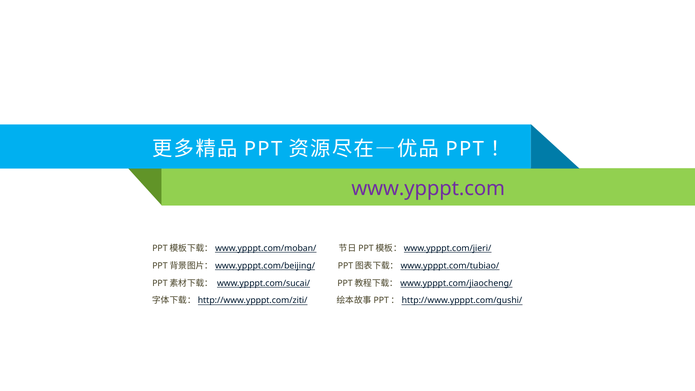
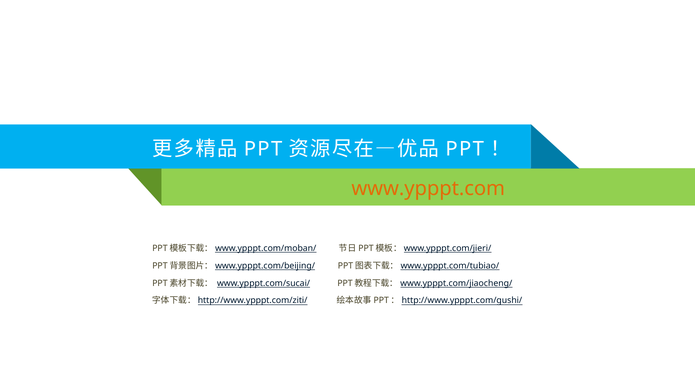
www.ypppt.com colour: purple -> orange
